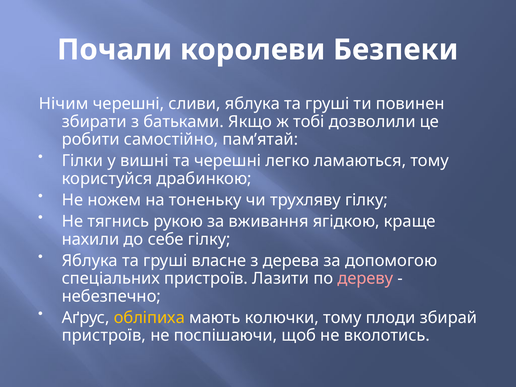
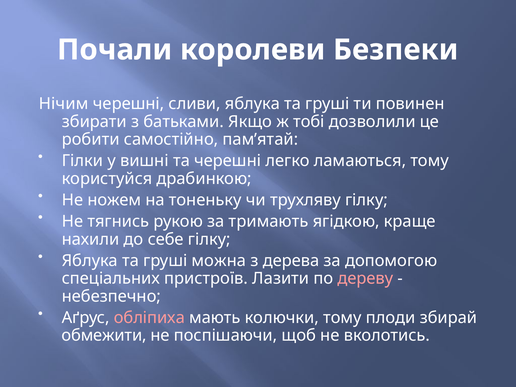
вживання: вживання -> тримають
власне: власне -> можна
обліпиха colour: yellow -> pink
пристроїв at (104, 336): пристроїв -> обмежити
